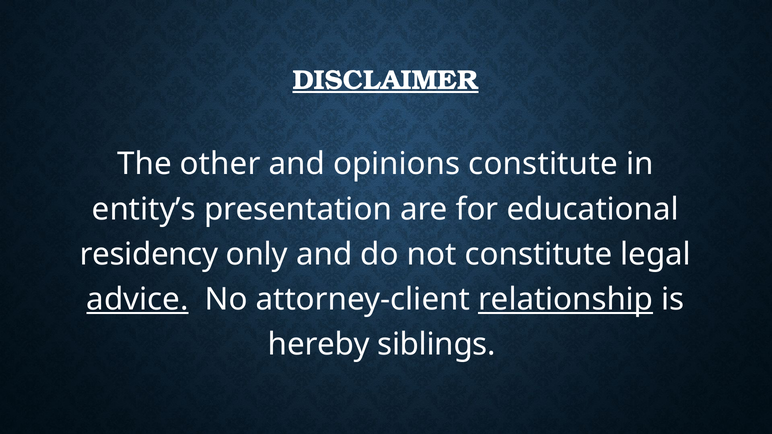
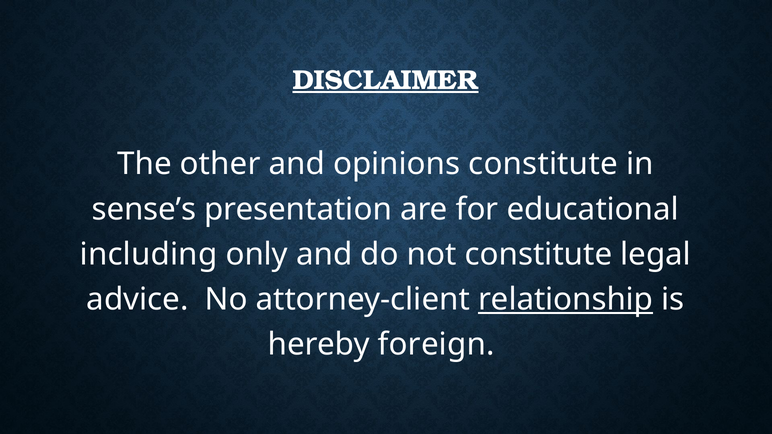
entity’s: entity’s -> sense’s
residency: residency -> including
advice underline: present -> none
siblings: siblings -> foreign
